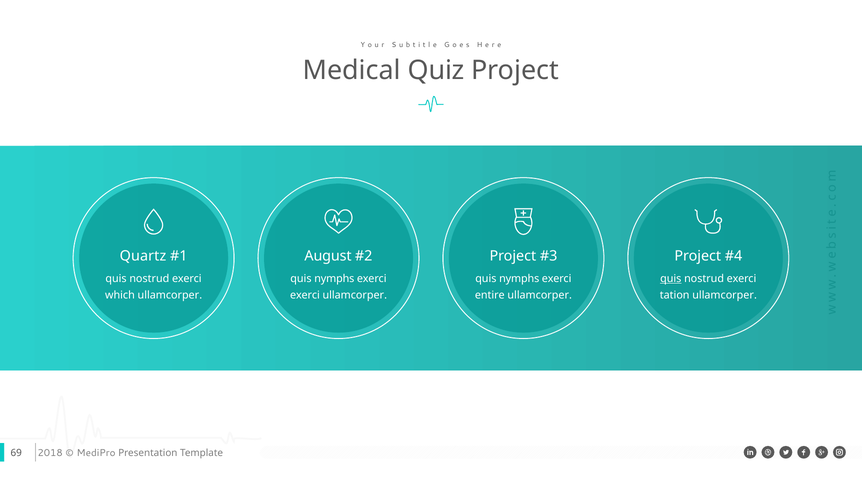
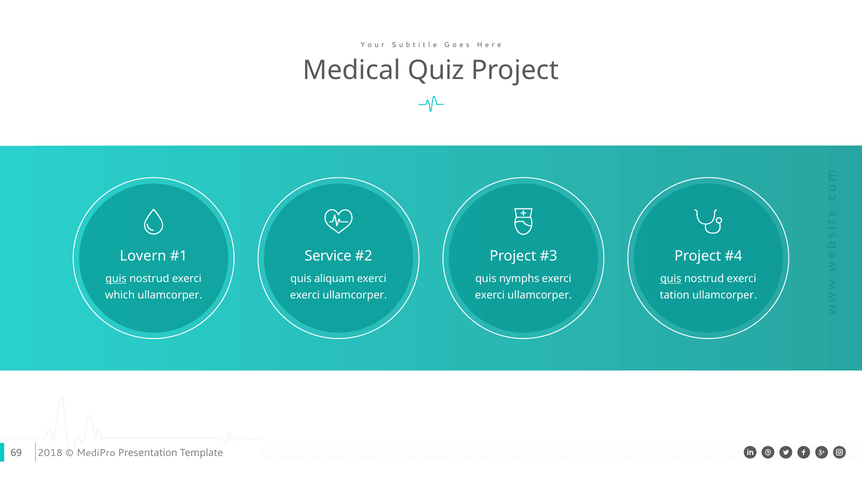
Quartz: Quartz -> Lovern
August: August -> Service
quis at (116, 278) underline: none -> present
nymphs at (334, 278): nymphs -> aliquam
entire at (490, 295): entire -> exerci
